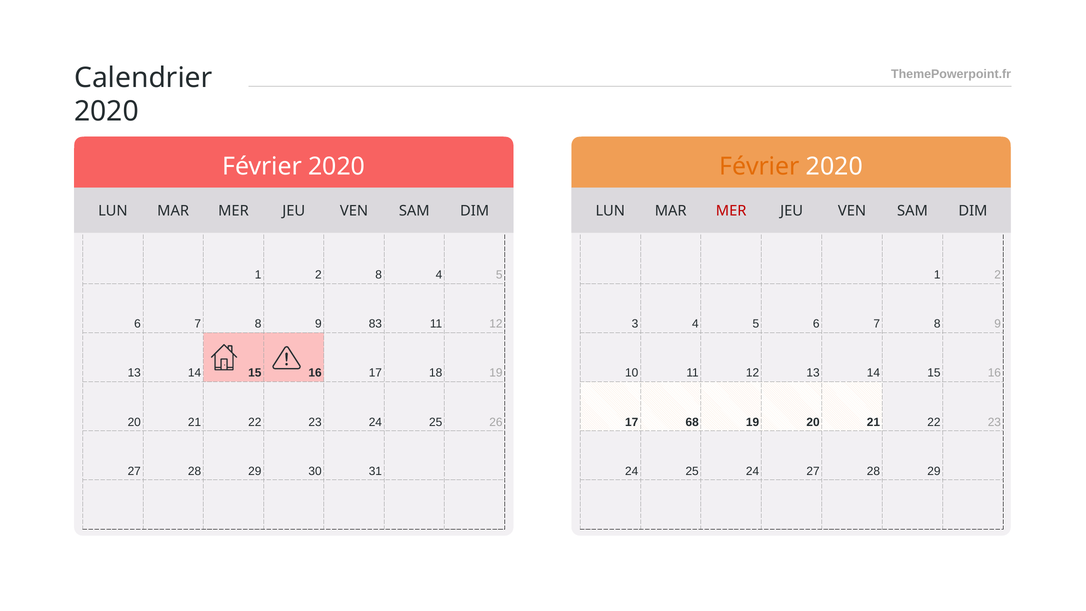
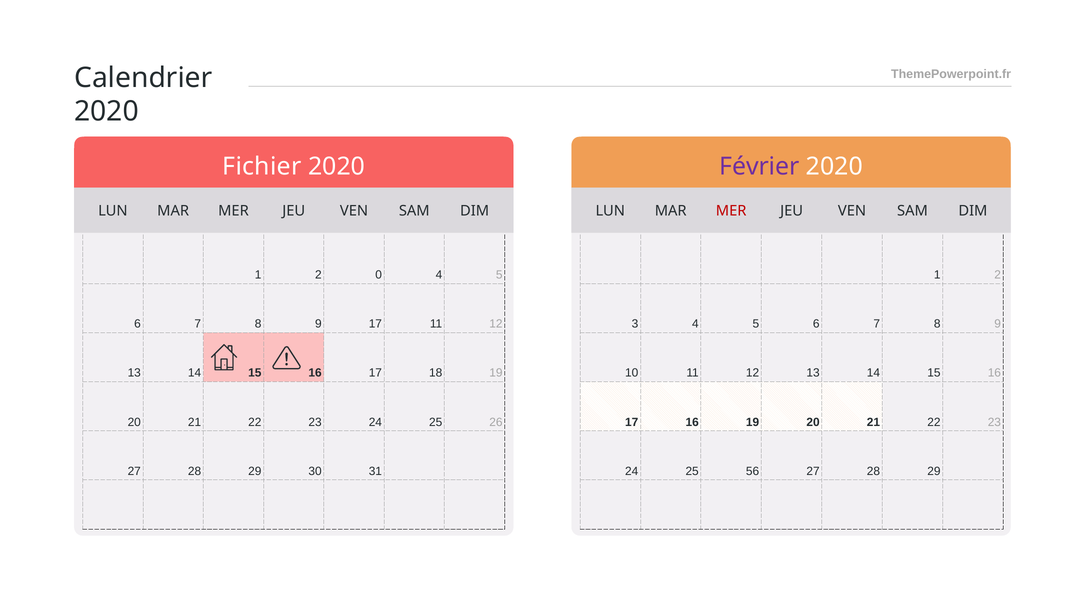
Février at (262, 167): Février -> Fichier
Février at (759, 167) colour: orange -> purple
2 8: 8 -> 0
9 83: 83 -> 17
17 68: 68 -> 16
25 24: 24 -> 56
